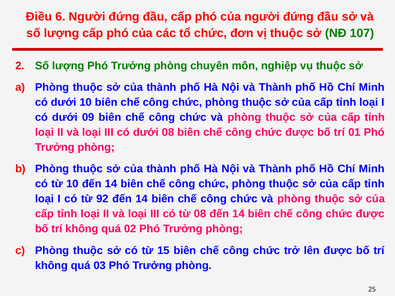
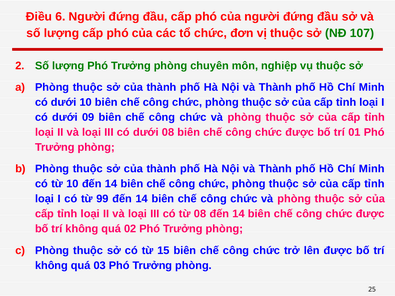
92: 92 -> 99
